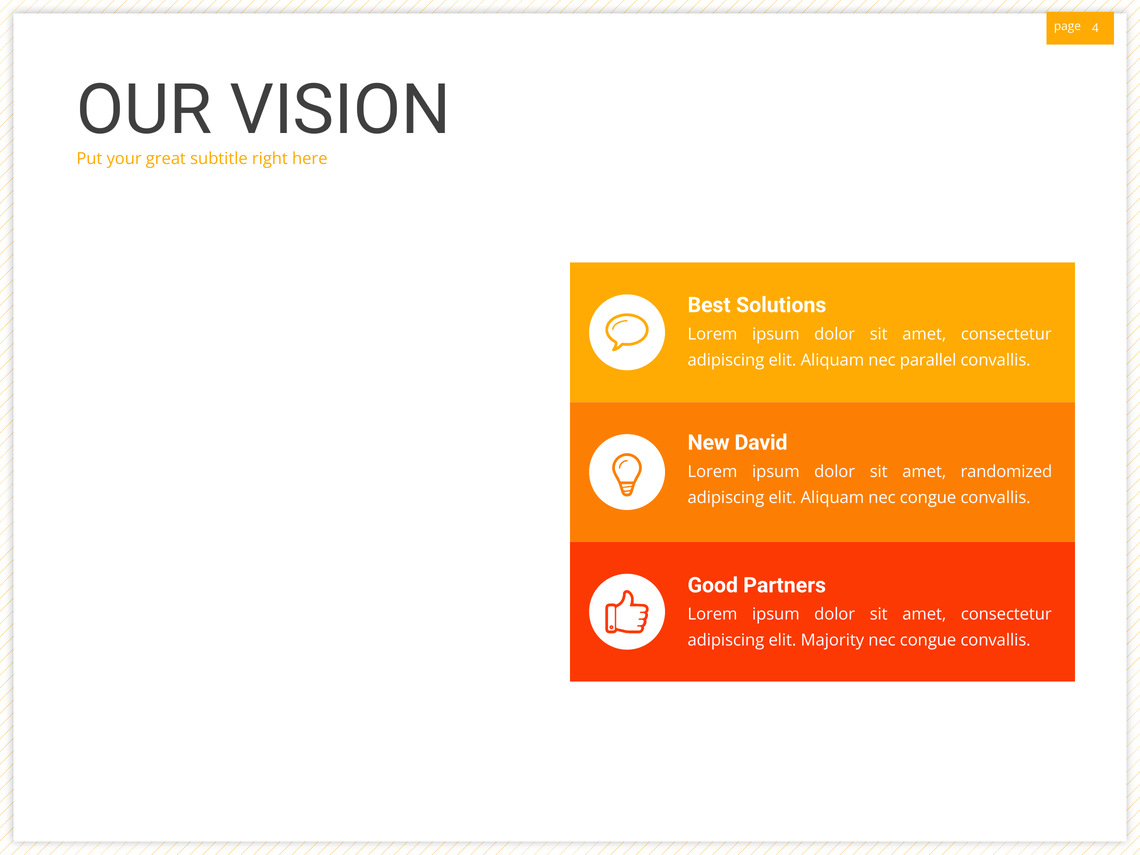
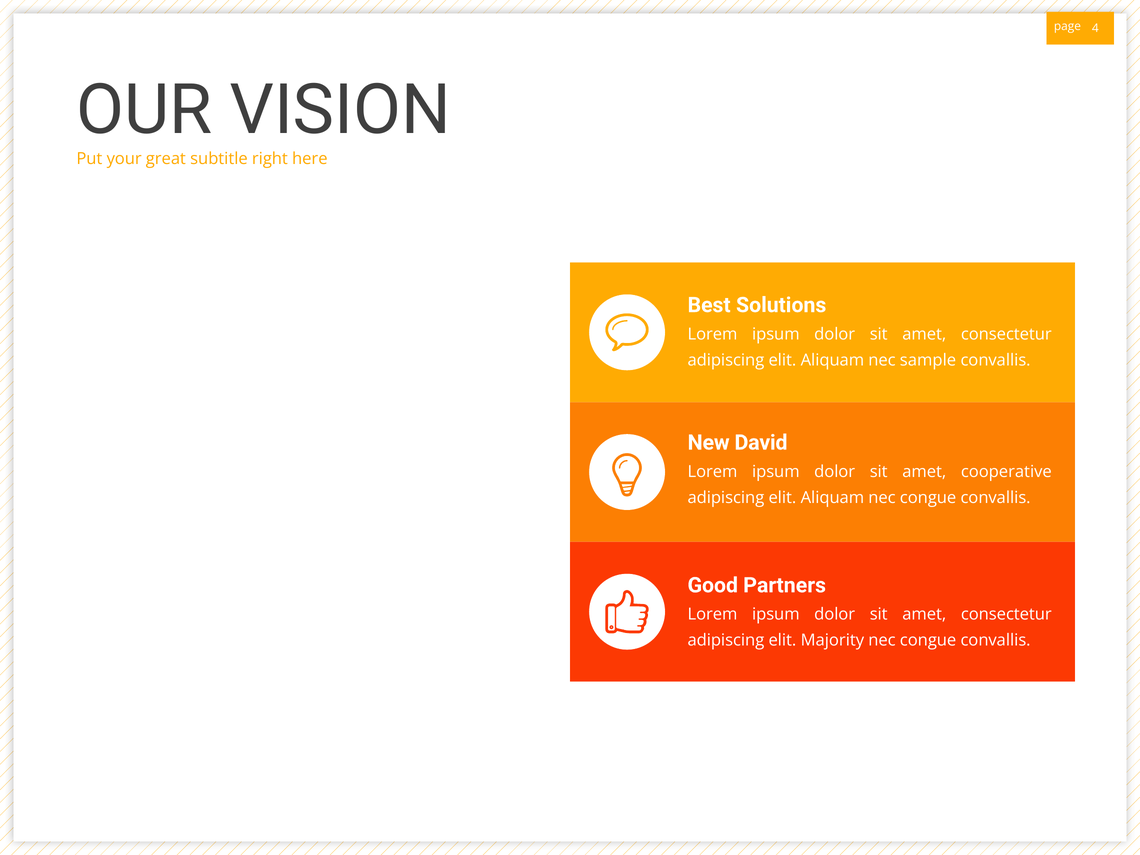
parallel: parallel -> sample
randomized: randomized -> cooperative
